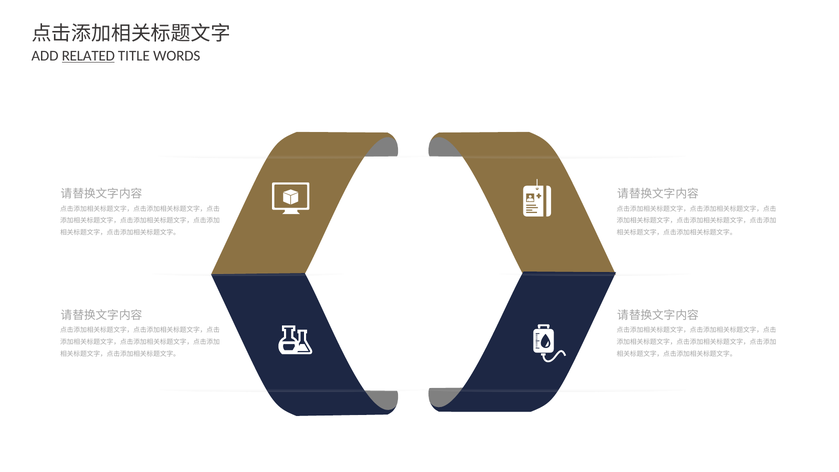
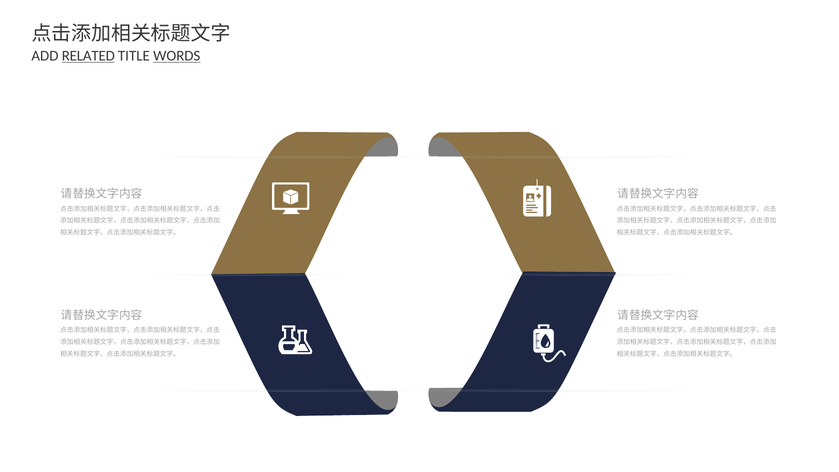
WORDS underline: none -> present
